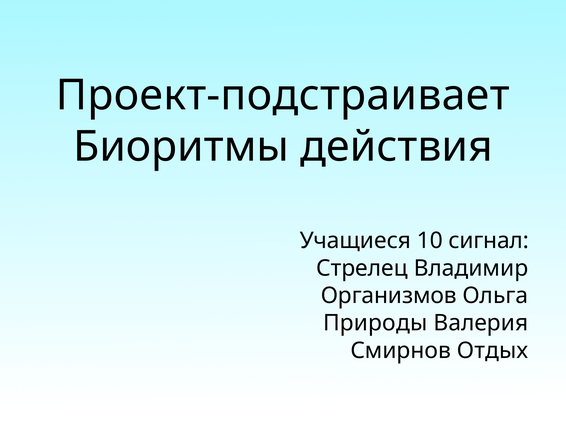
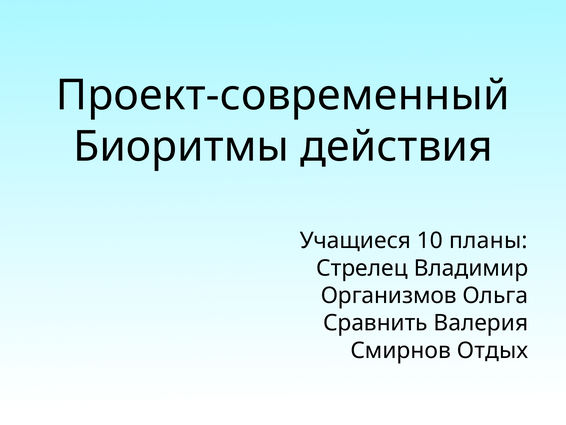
Проект-подстраивает: Проект-подстраивает -> Проект-современный
сигнал: сигнал -> планы
Природы: Природы -> Сравнить
